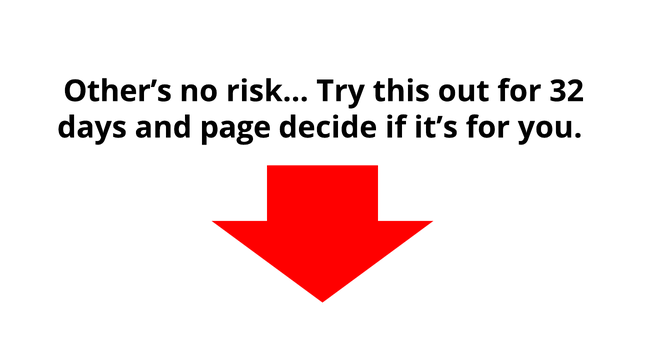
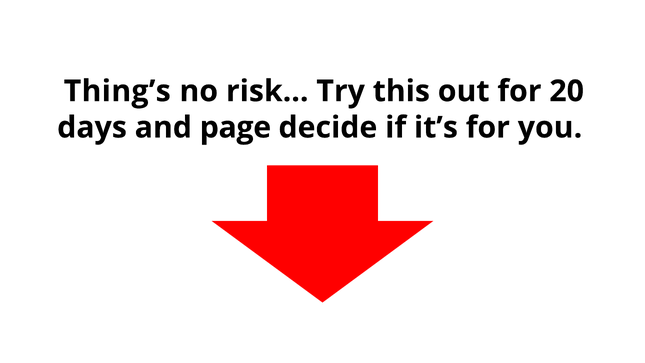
Other’s: Other’s -> Thing’s
32: 32 -> 20
